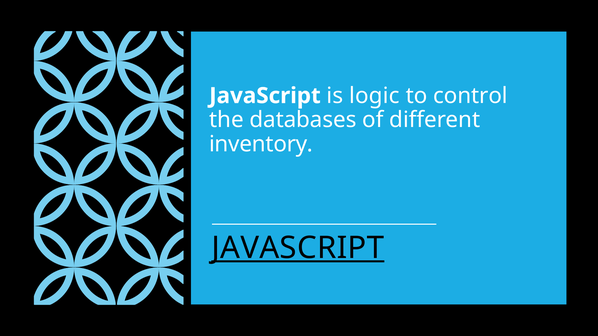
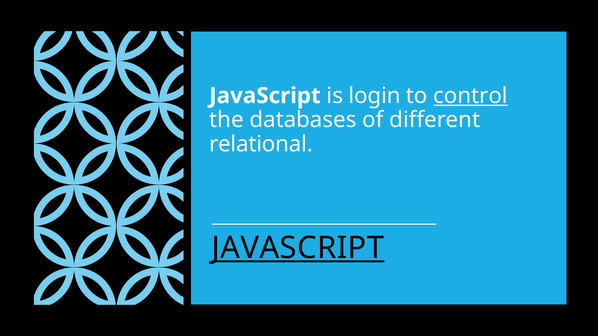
logic: logic -> login
control underline: none -> present
inventory: inventory -> relational
